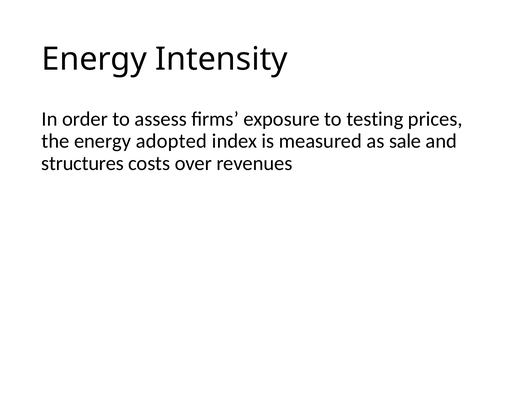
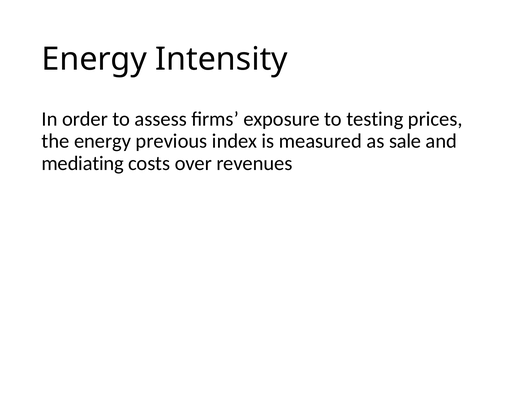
adopted: adopted -> previous
structures: structures -> mediating
